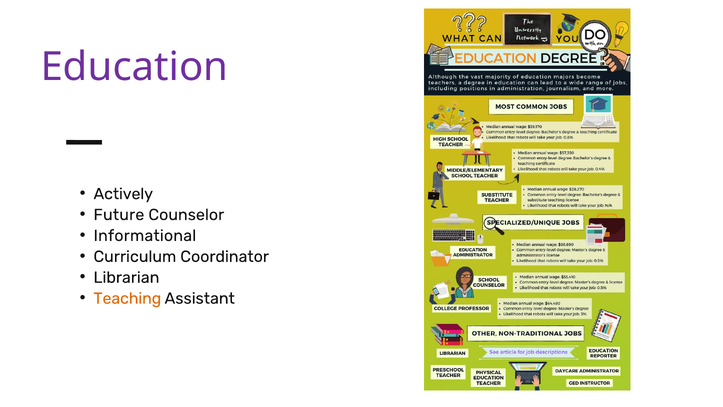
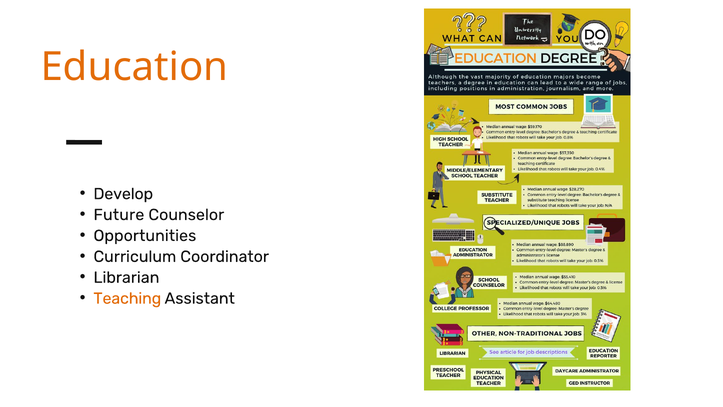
Education colour: purple -> orange
Actively: Actively -> Develop
Informational: Informational -> Opportunities
